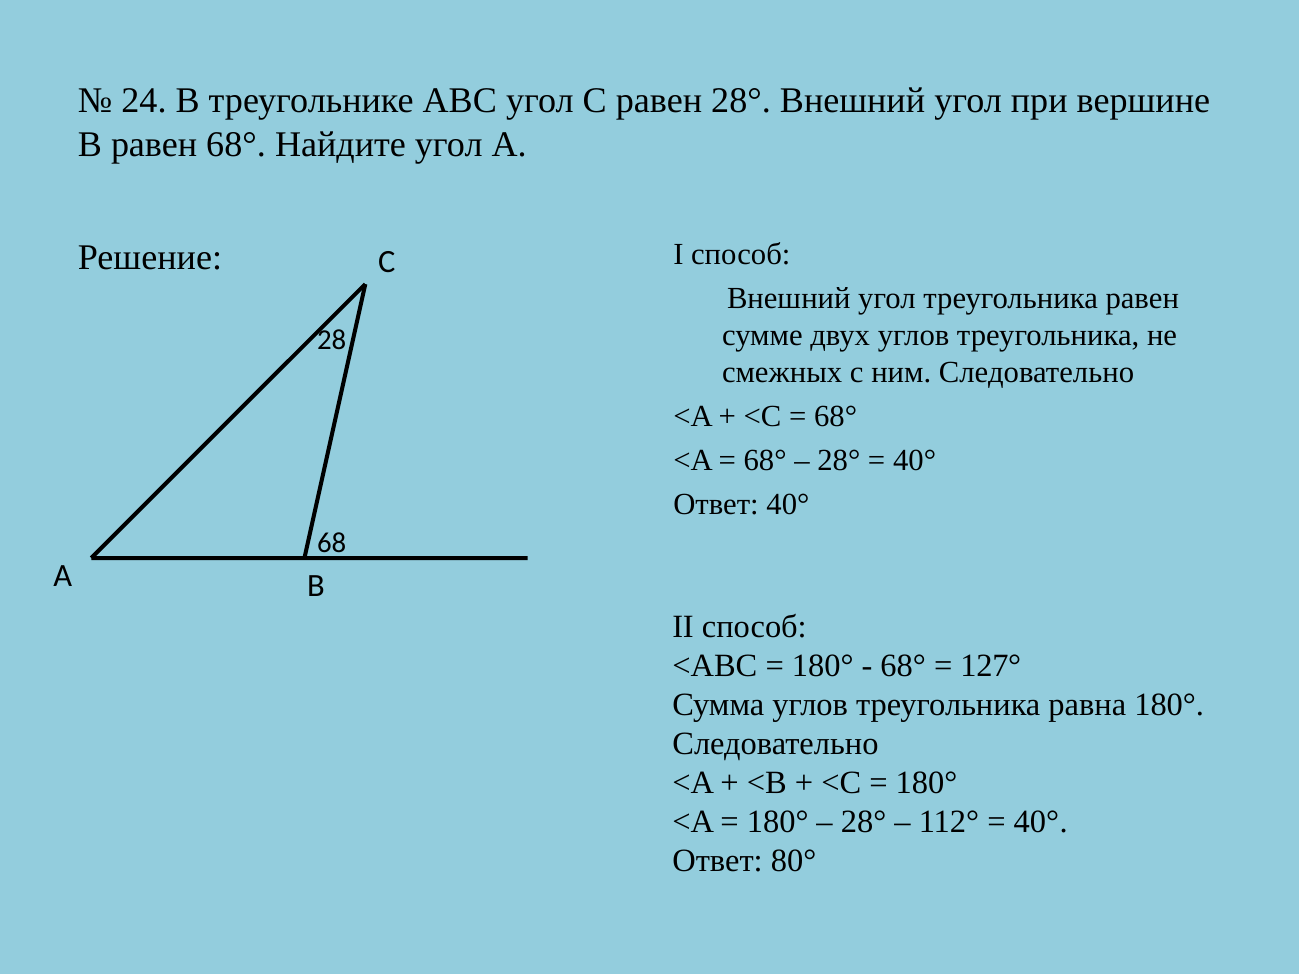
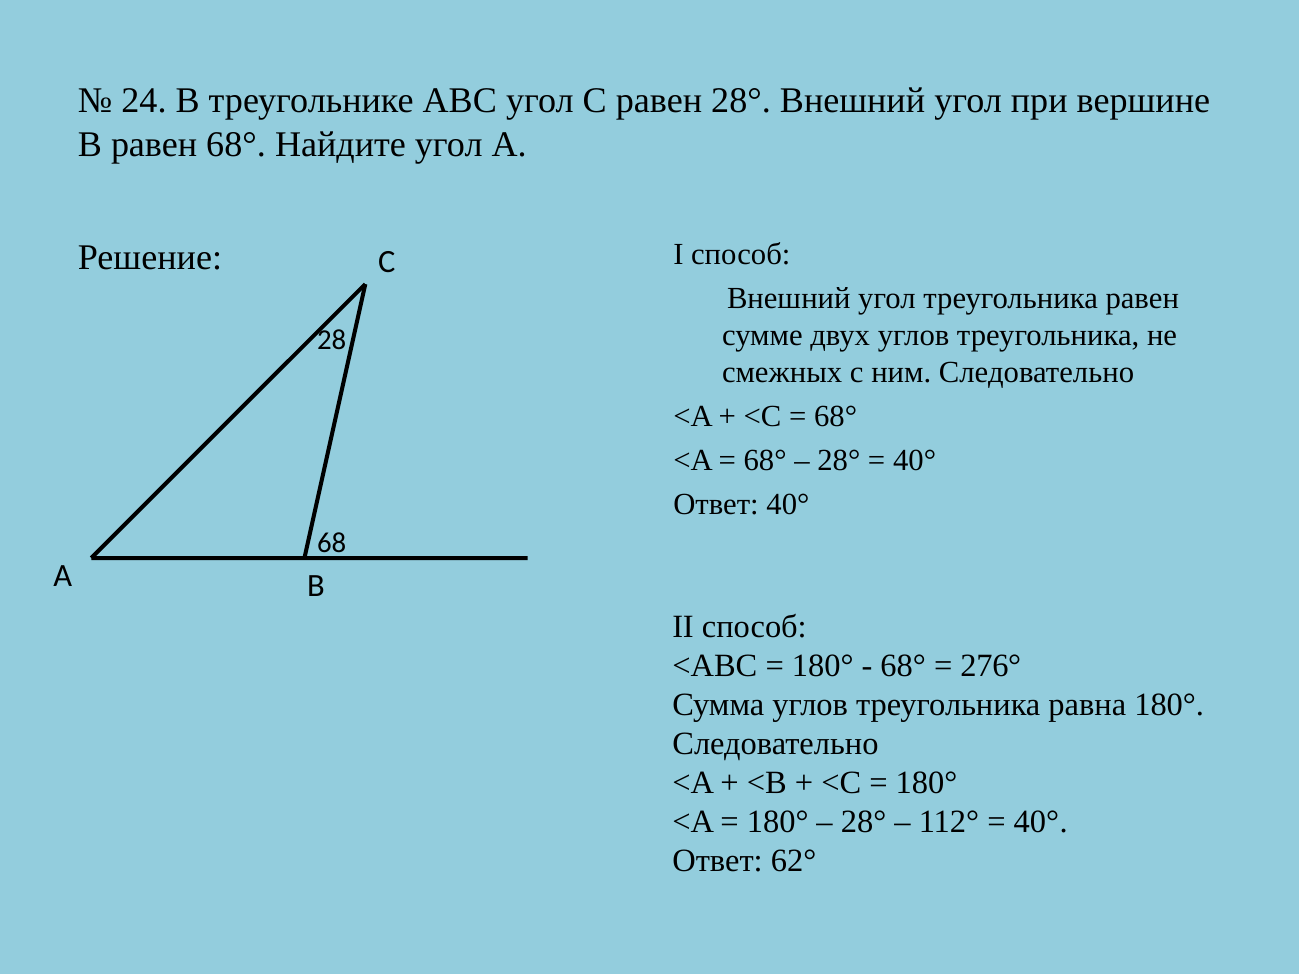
127°: 127° -> 276°
80°: 80° -> 62°
